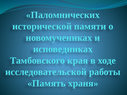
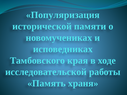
Паломнических: Паломнических -> Популяризация
